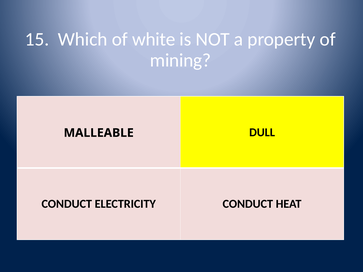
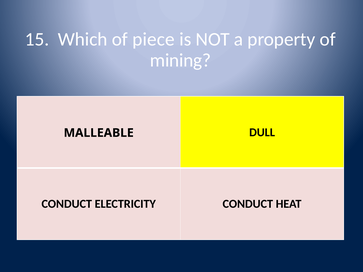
white: white -> piece
